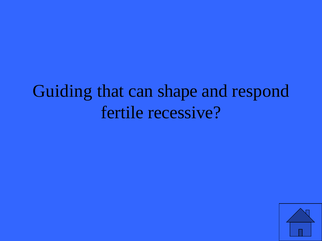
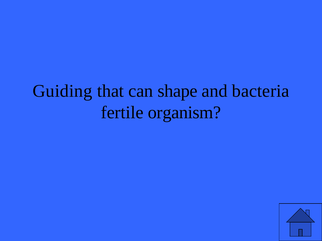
respond: respond -> bacteria
recessive: recessive -> organism
